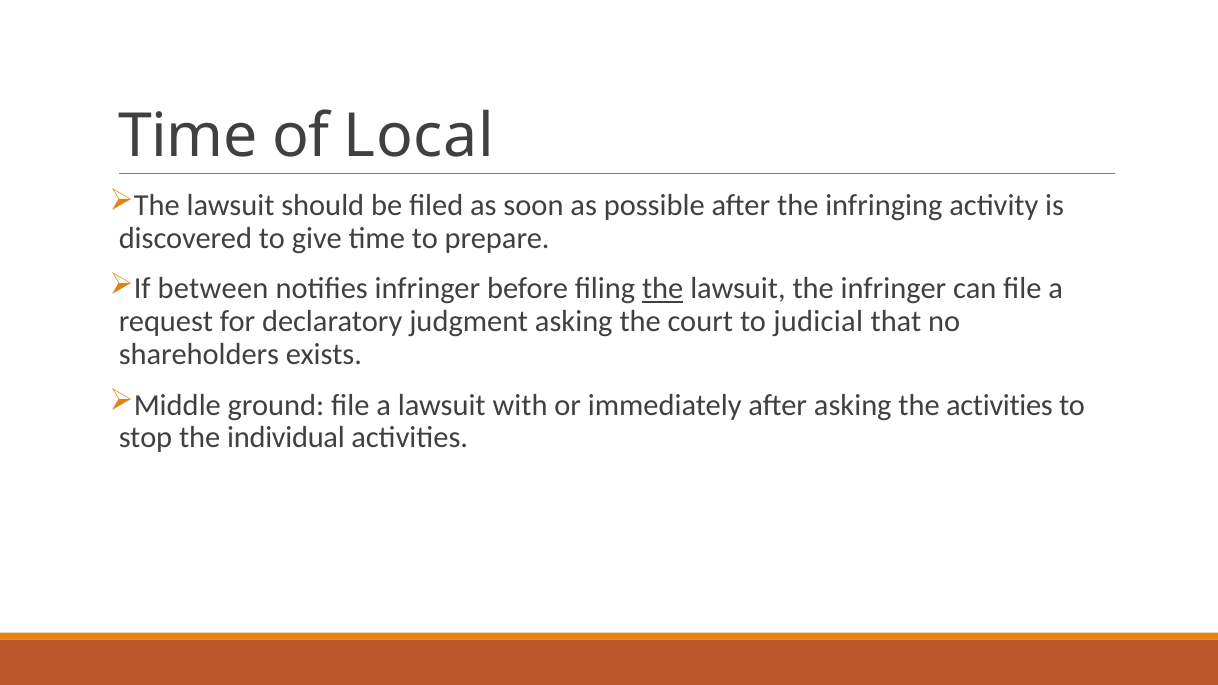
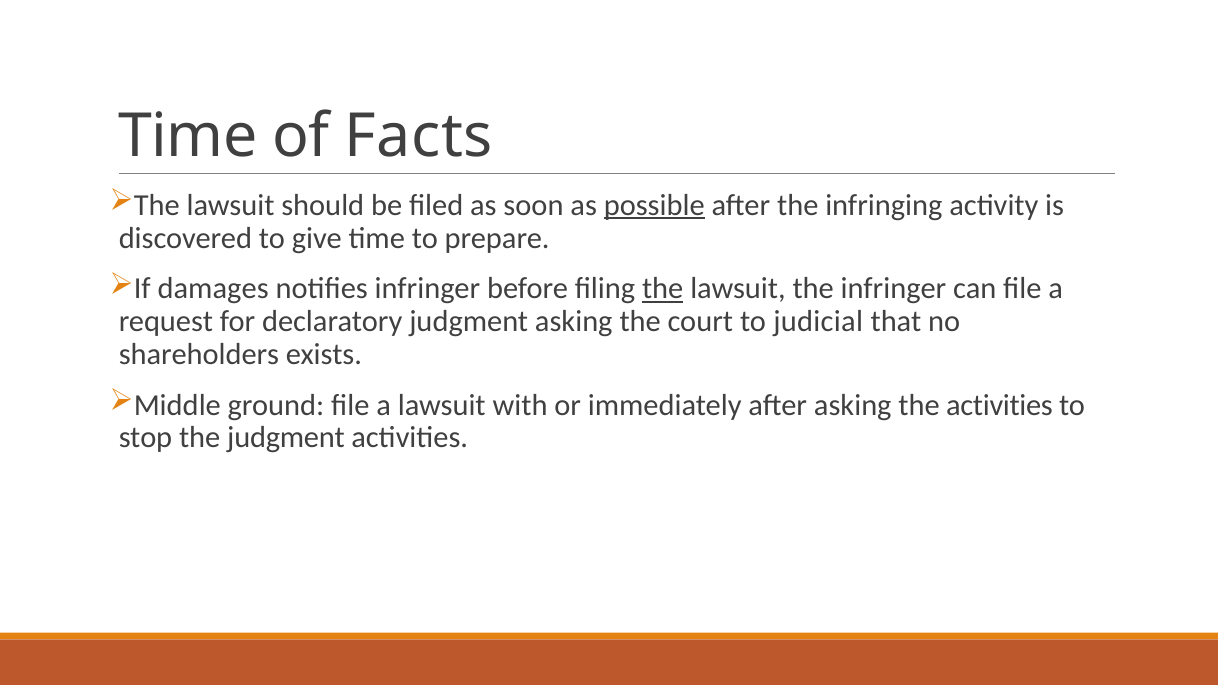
Local: Local -> Facts
possible underline: none -> present
between: between -> damages
the individual: individual -> judgment
